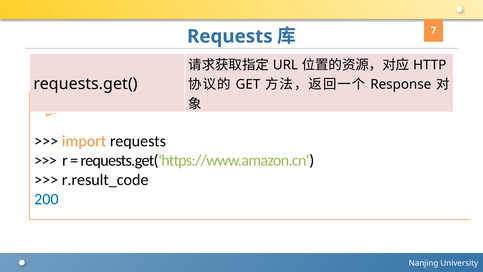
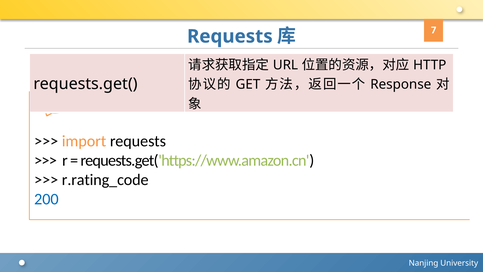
r.result_code: r.result_code -> r.rating_code
